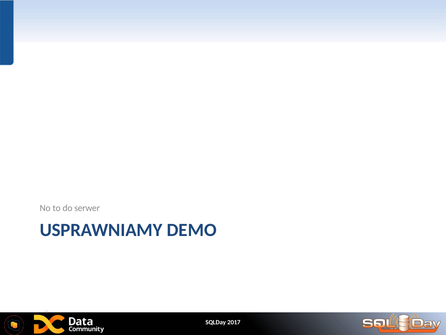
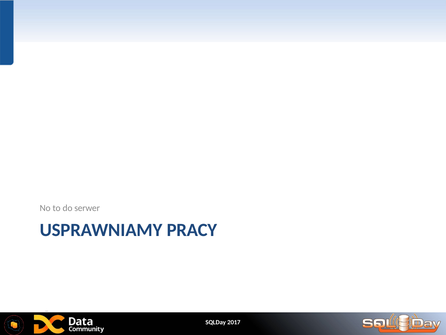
DEMO: DEMO -> PRACY
